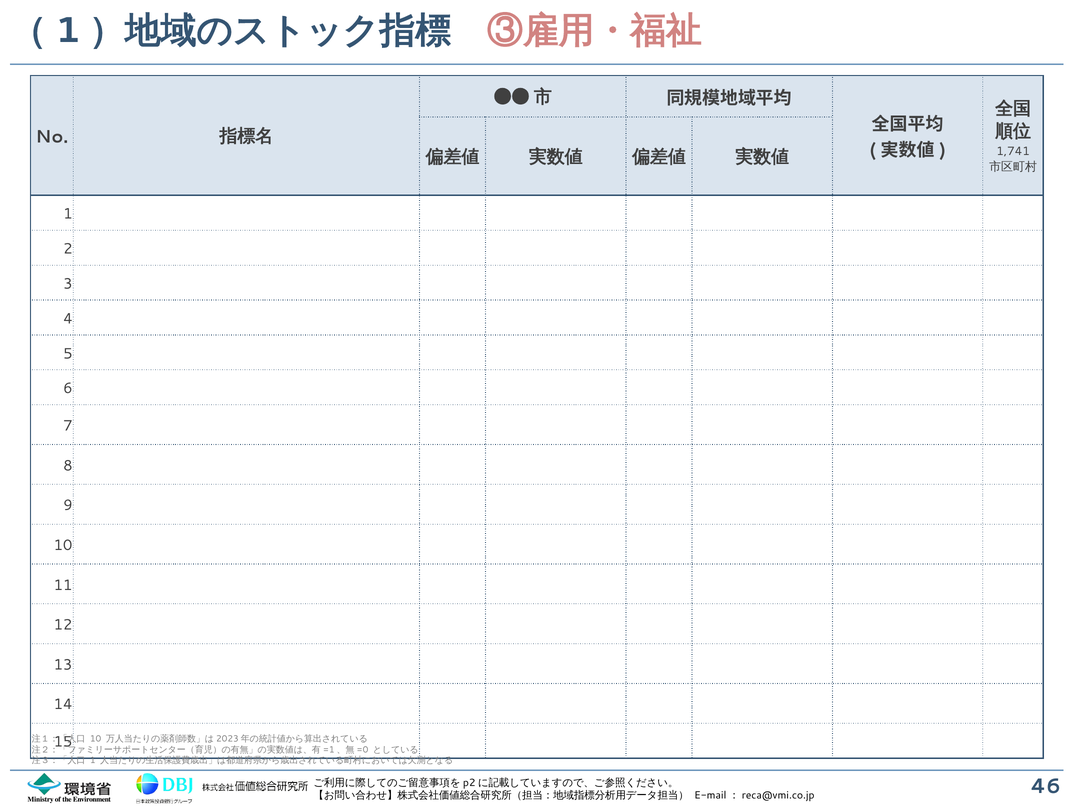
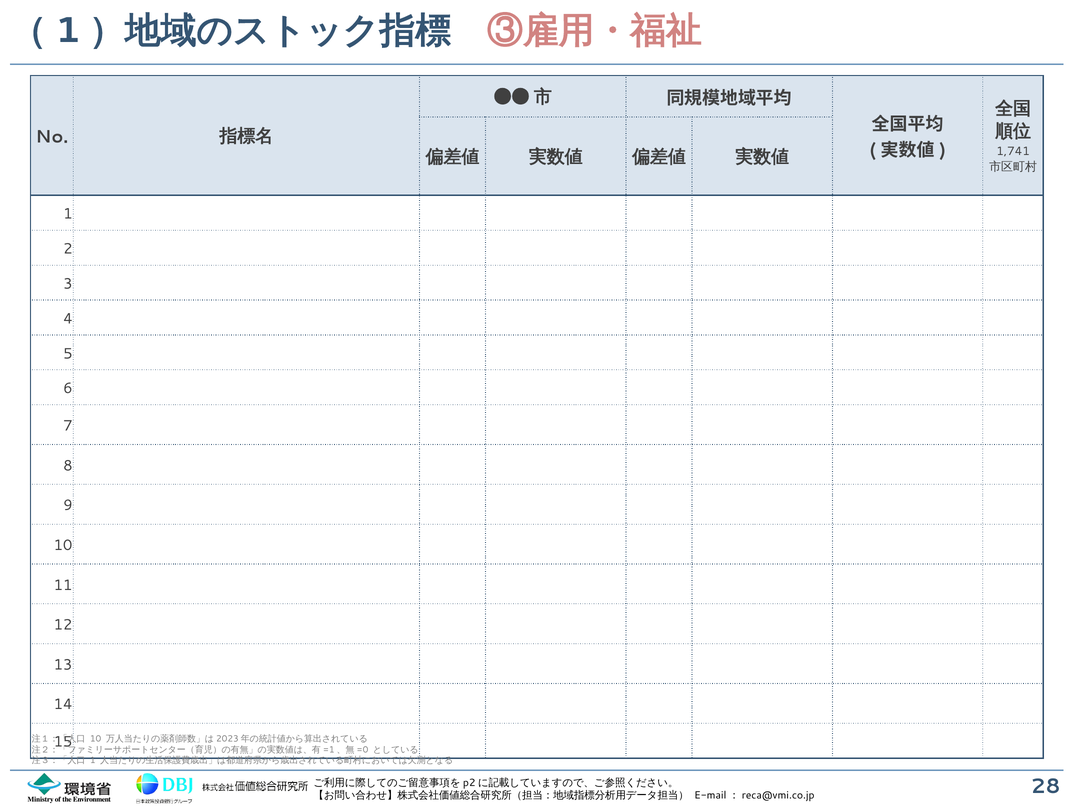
46: 46 -> 28
